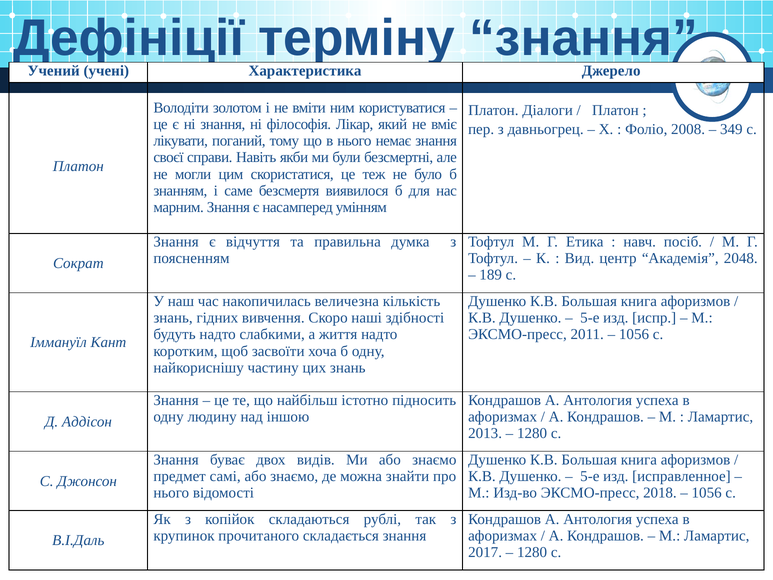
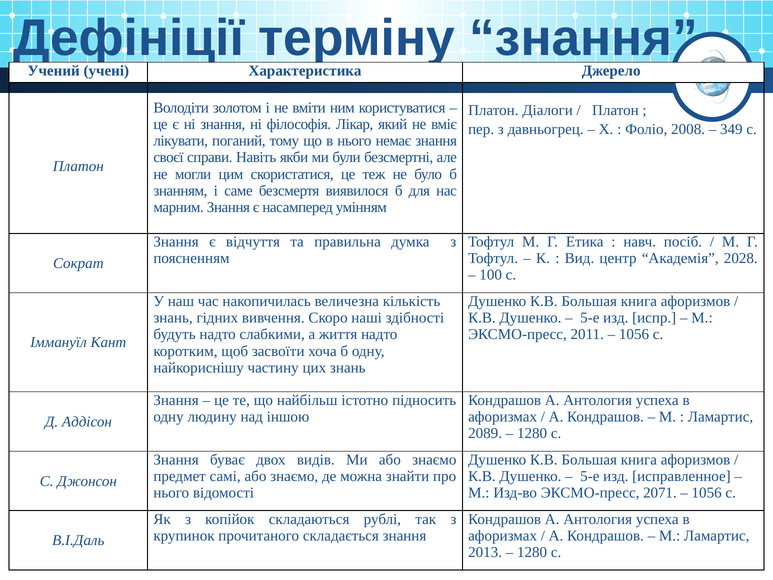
2048: 2048 -> 2028
189: 189 -> 100
2013: 2013 -> 2089
2018: 2018 -> 2071
2017: 2017 -> 2013
